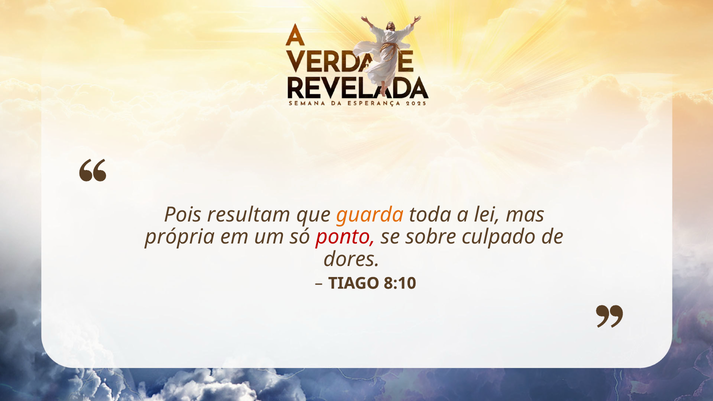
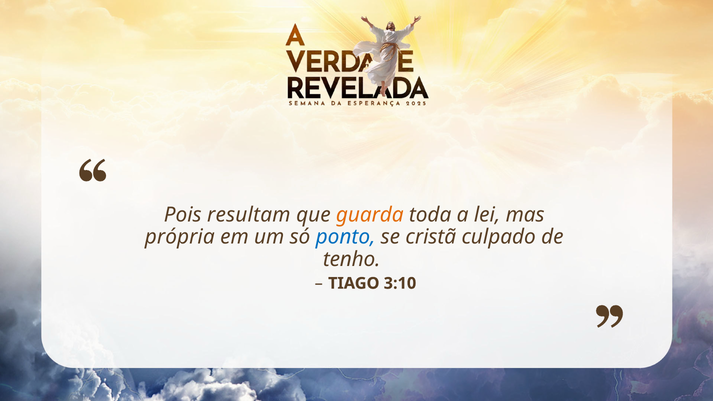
ponto colour: red -> blue
sobre: sobre -> cristã
dores: dores -> tenho
8:10: 8:10 -> 3:10
